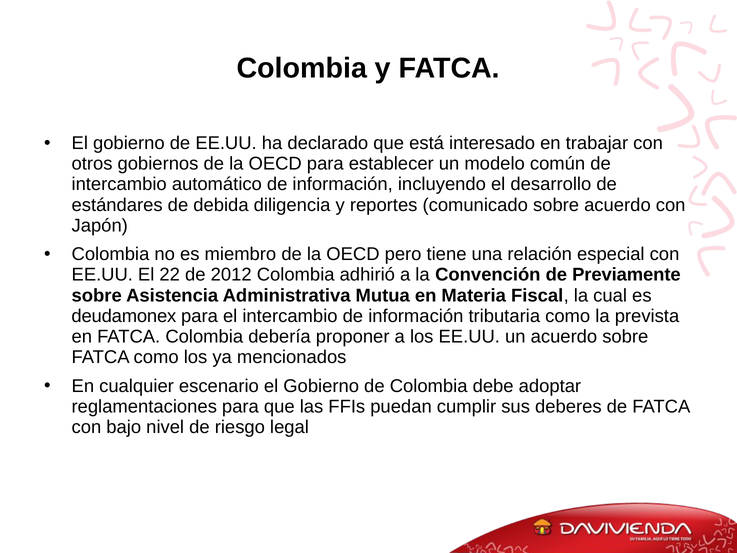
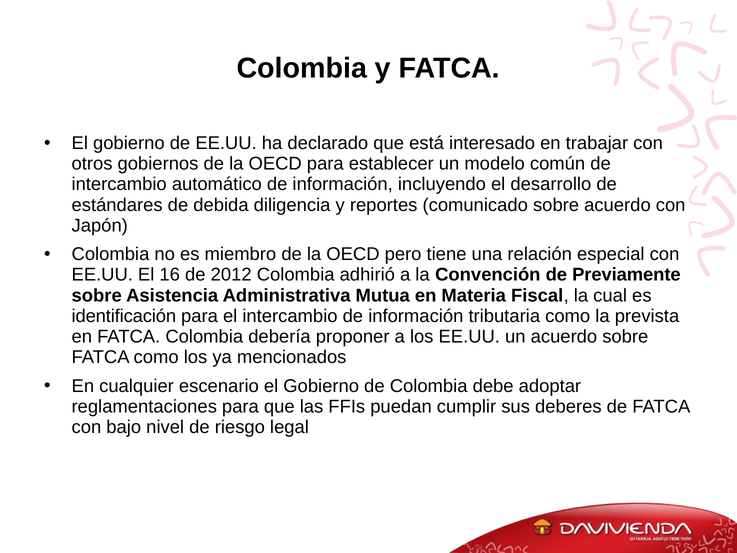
22: 22 -> 16
deudamonex: deudamonex -> identificación
